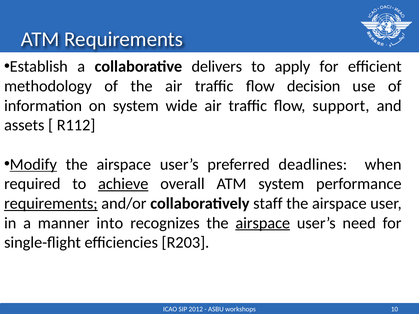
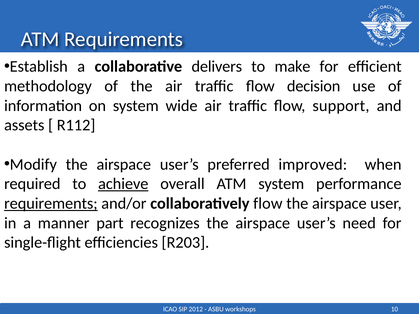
apply: apply -> make
Modify underline: present -> none
deadlines: deadlines -> improved
collaboratively staff: staff -> flow
into: into -> part
airspace at (263, 223) underline: present -> none
